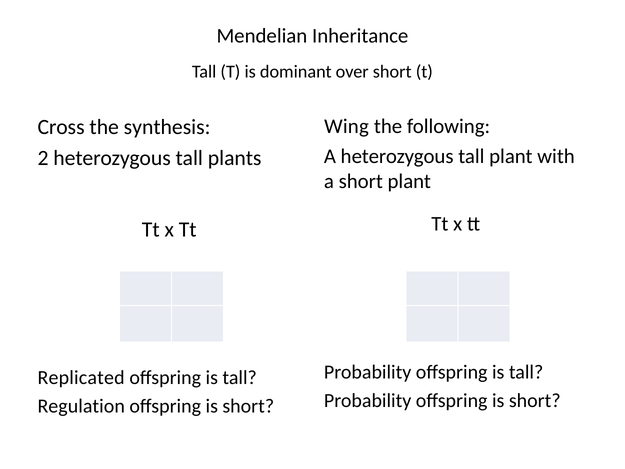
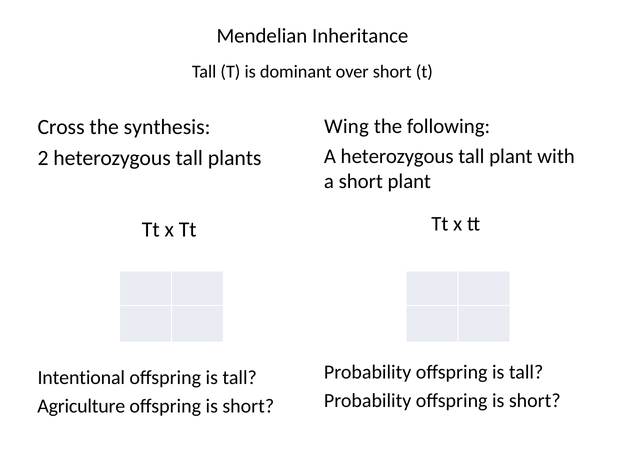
Replicated: Replicated -> Intentional
Regulation: Regulation -> Agriculture
